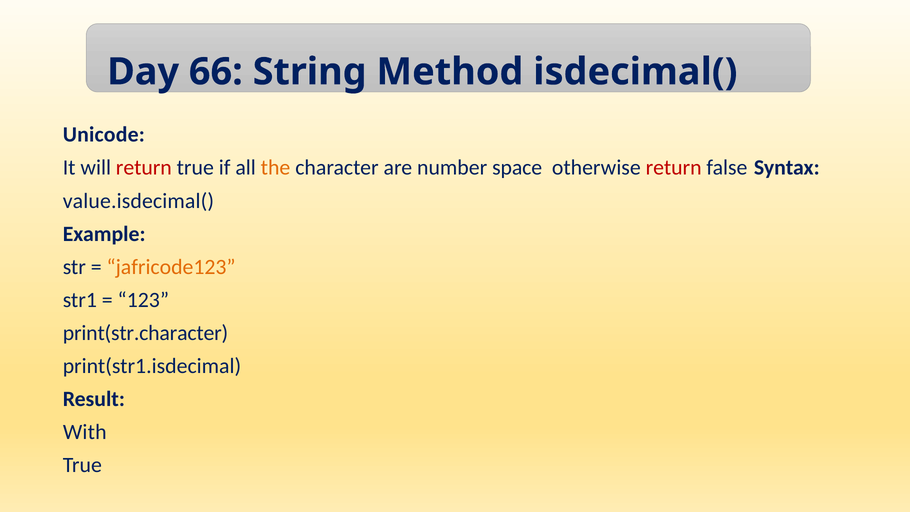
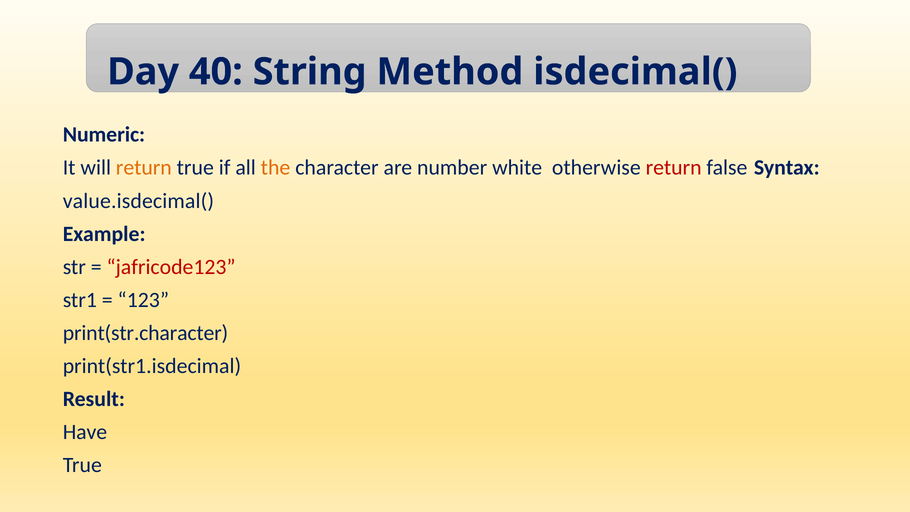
66: 66 -> 40
Unicode: Unicode -> Numeric
return at (144, 168) colour: red -> orange
space: space -> white
jafricode123 colour: orange -> red
With: With -> Have
